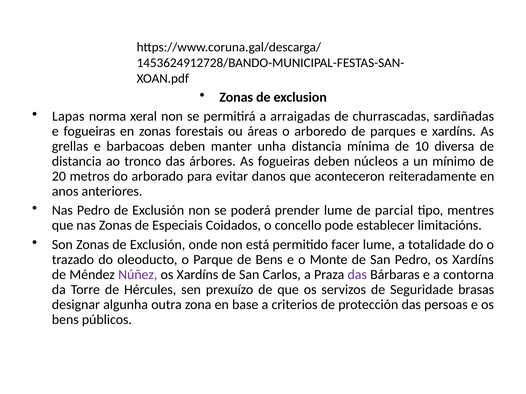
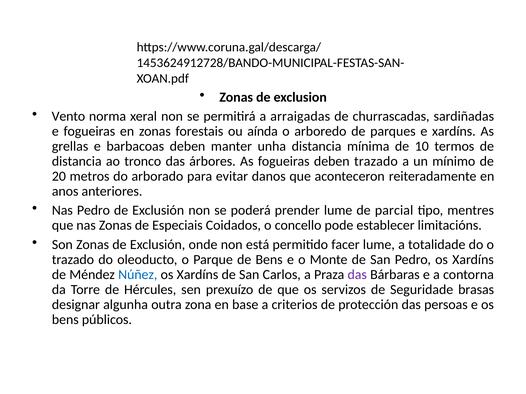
Lapas: Lapas -> Vento
áreas: áreas -> aínda
diversa: diversa -> termos
deben núcleos: núcleos -> trazado
Núñez colour: purple -> blue
